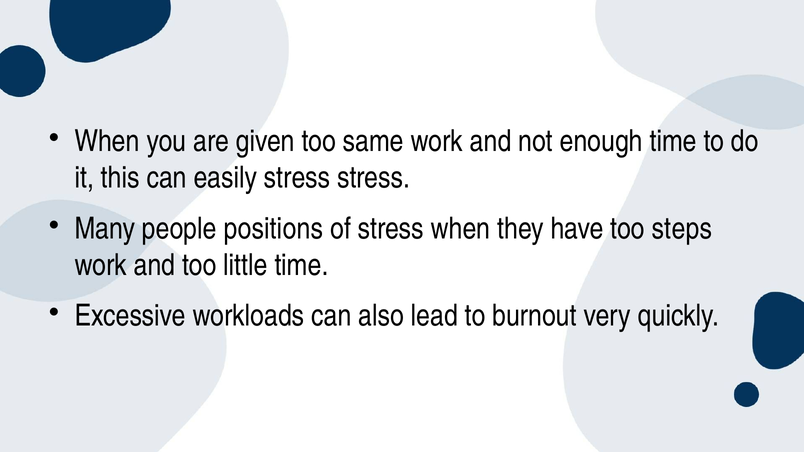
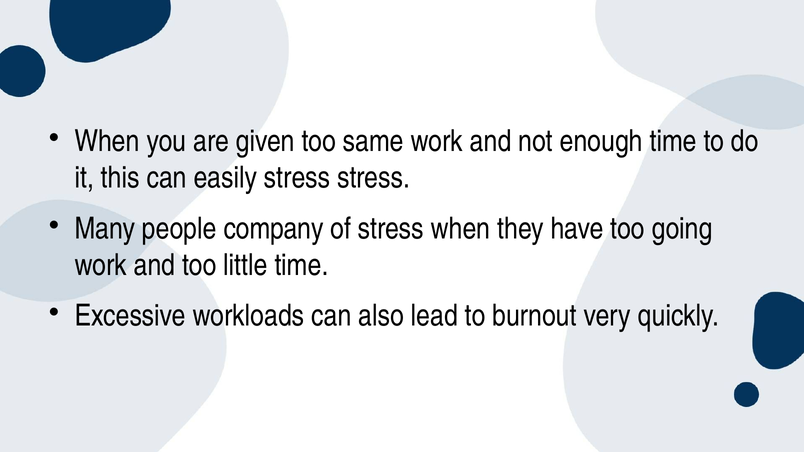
positions: positions -> company
steps: steps -> going
